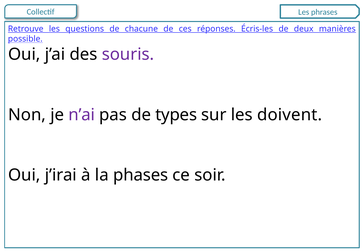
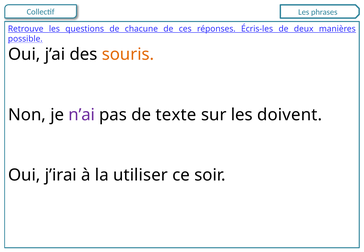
souris colour: purple -> orange
types: types -> texte
phases: phases -> utiliser
